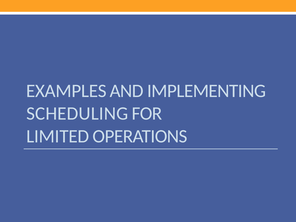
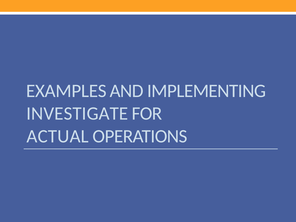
SCHEDULING: SCHEDULING -> INVESTIGATE
LIMITED: LIMITED -> ACTUAL
